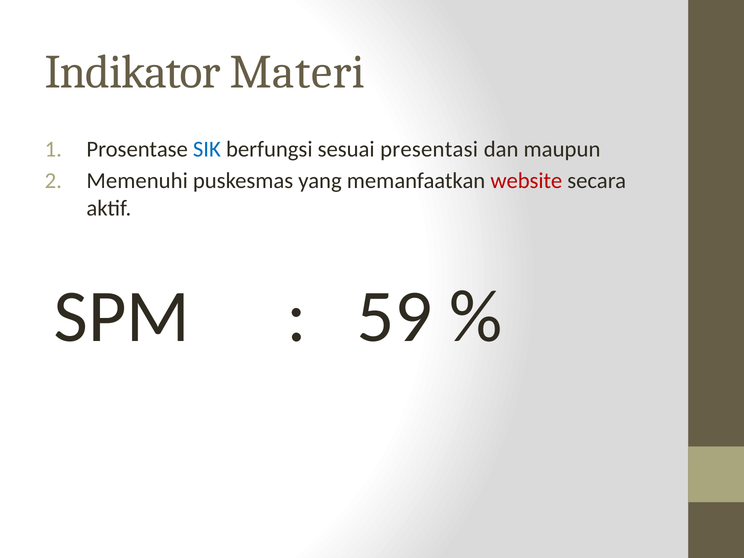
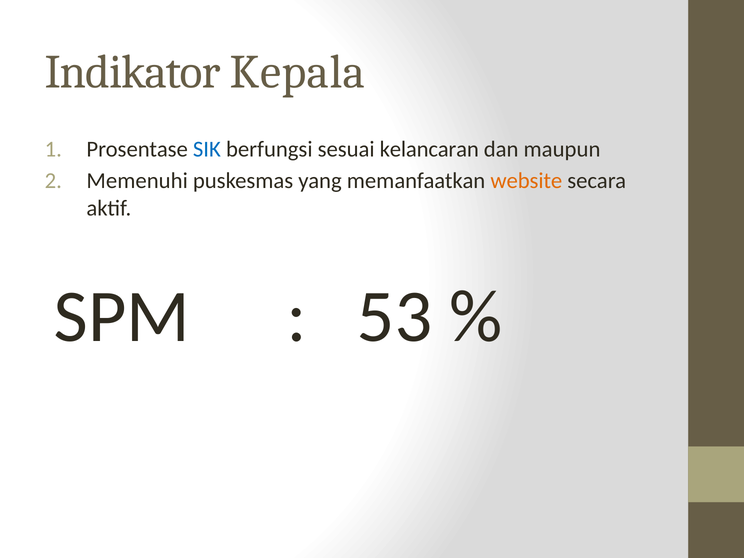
Materi: Materi -> Kepala
presentasi: presentasi -> kelancaran
website colour: red -> orange
59: 59 -> 53
